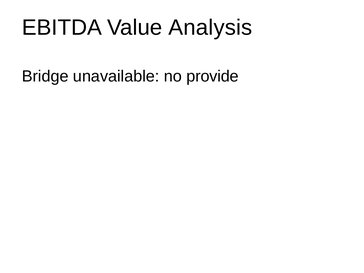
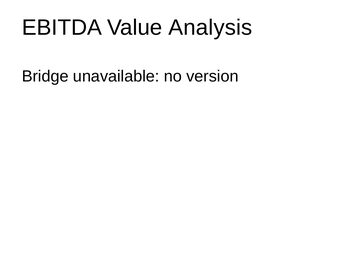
provide: provide -> version
